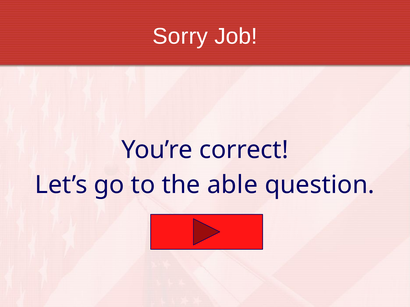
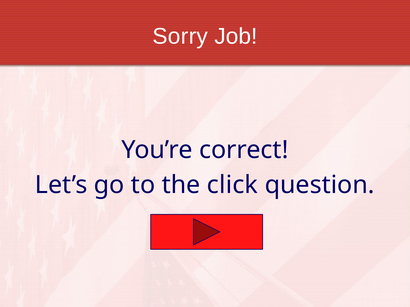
able: able -> click
